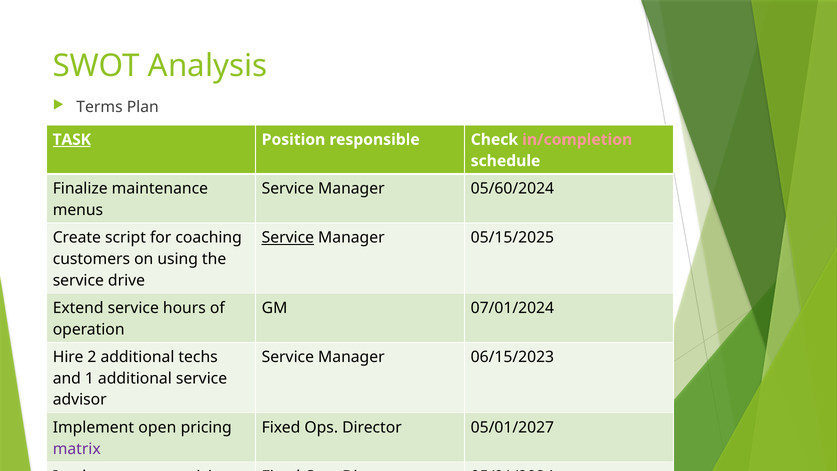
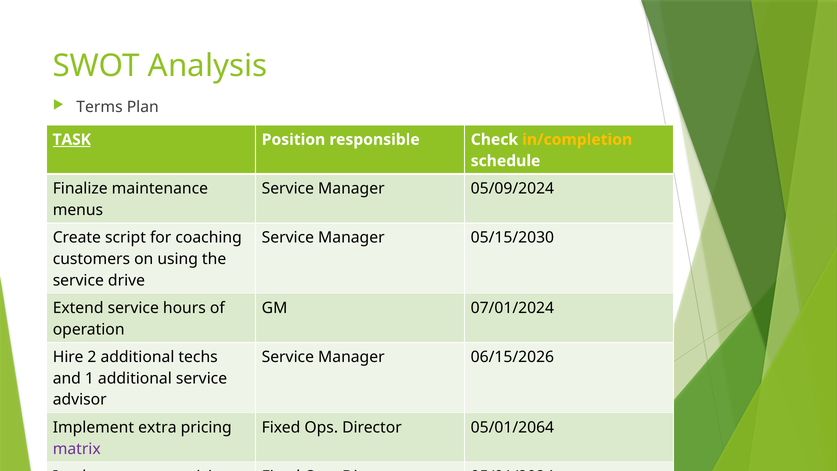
in/completion colour: pink -> yellow
05/60/2024: 05/60/2024 -> 05/09/2024
Service at (288, 238) underline: present -> none
05/15/2025: 05/15/2025 -> 05/15/2030
06/15/2023: 06/15/2023 -> 06/15/2026
open: open -> extra
05/01/2027: 05/01/2027 -> 05/01/2064
